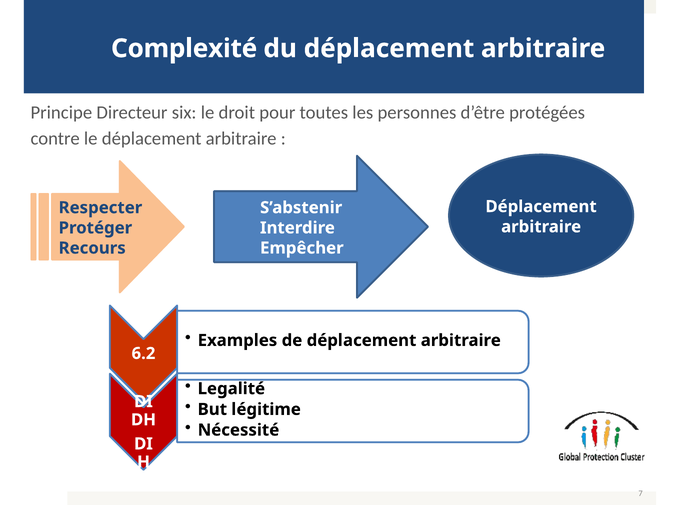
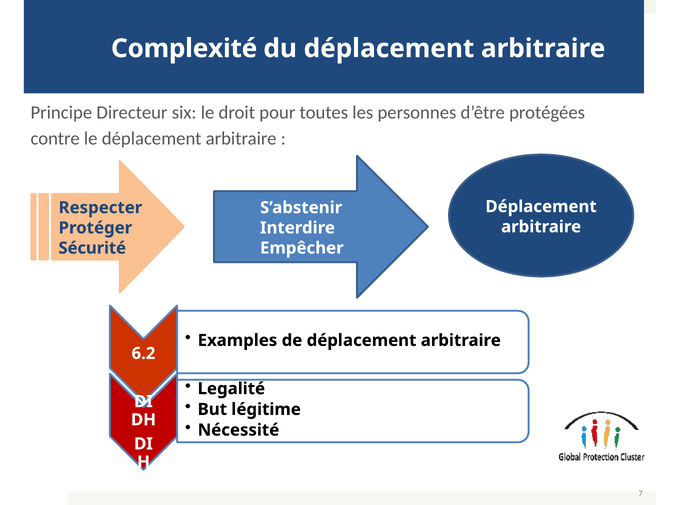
Recours: Recours -> Sécurité
